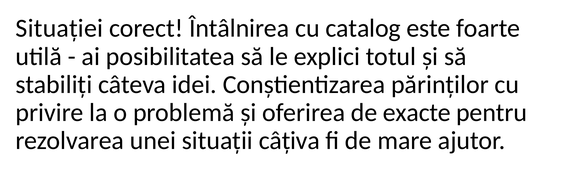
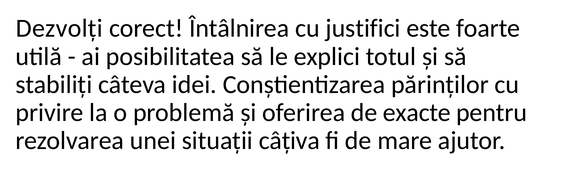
Situației: Situației -> Dezvolți
catalog: catalog -> justifici
